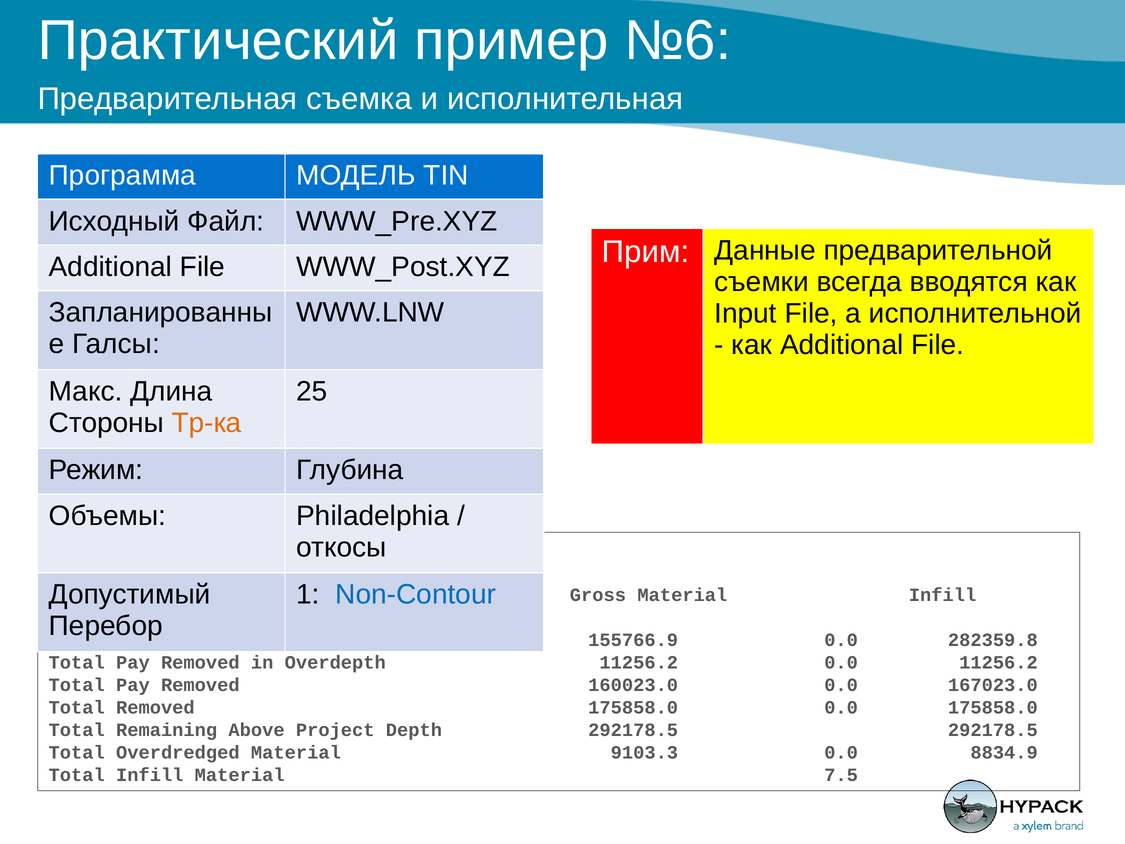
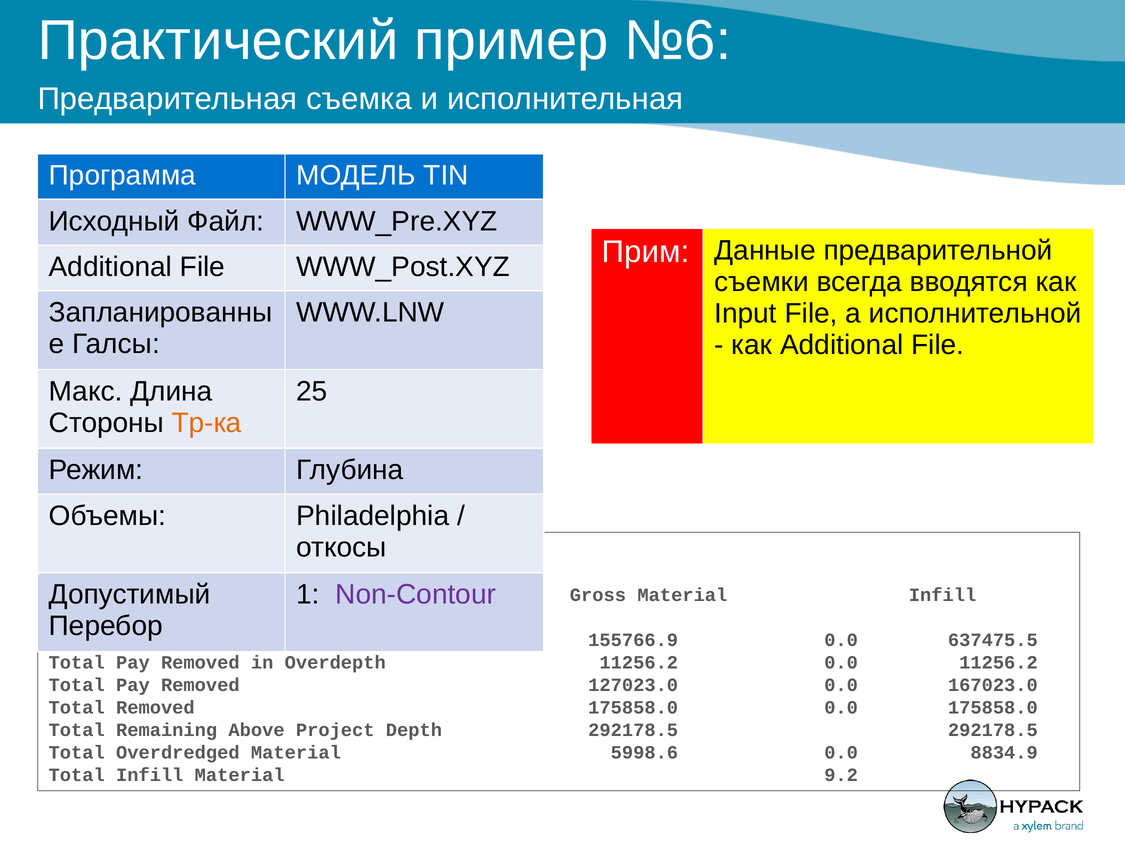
Non-Contour colour: blue -> purple
282359.8: 282359.8 -> 637475.5
160023.0: 160023.0 -> 127023.0
9103.3: 9103.3 -> 5998.6
7.5: 7.5 -> 9.2
